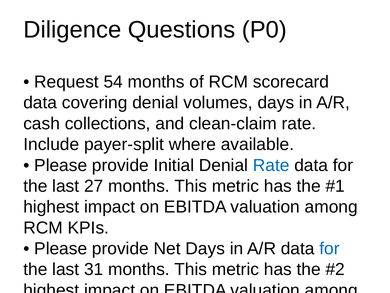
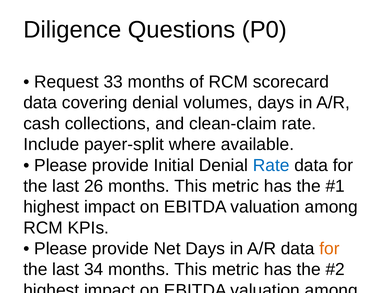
54: 54 -> 33
27: 27 -> 26
for at (329, 248) colour: blue -> orange
31: 31 -> 34
